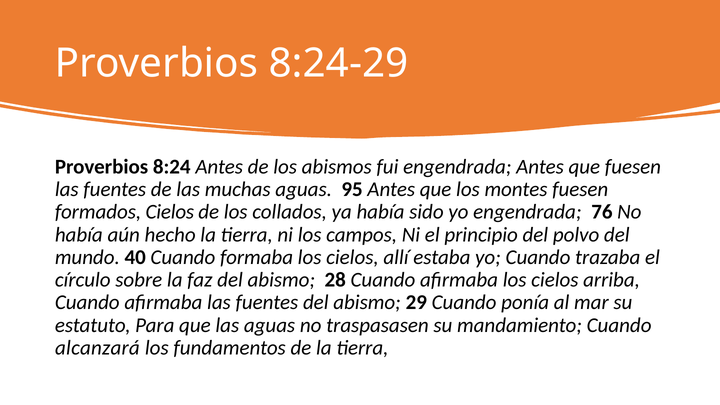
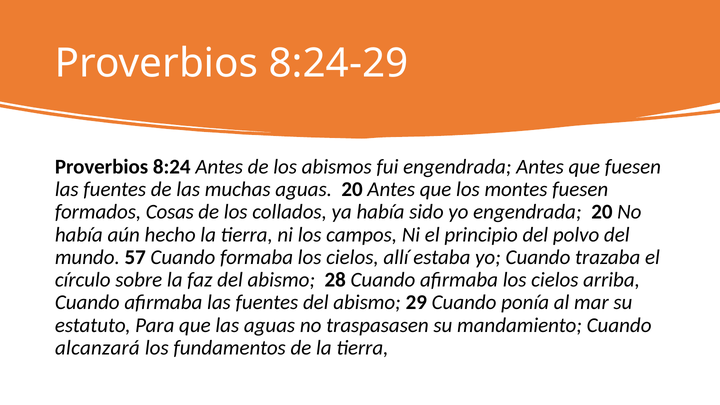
aguas 95: 95 -> 20
formados Cielos: Cielos -> Cosas
engendrada 76: 76 -> 20
40: 40 -> 57
